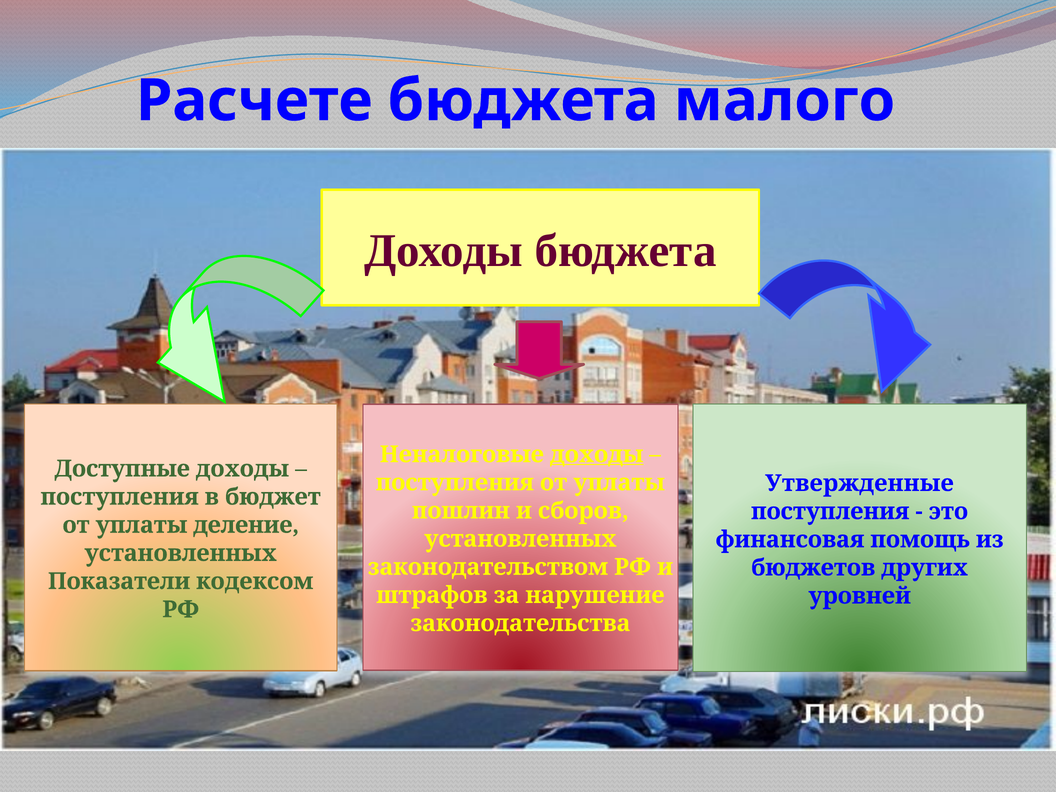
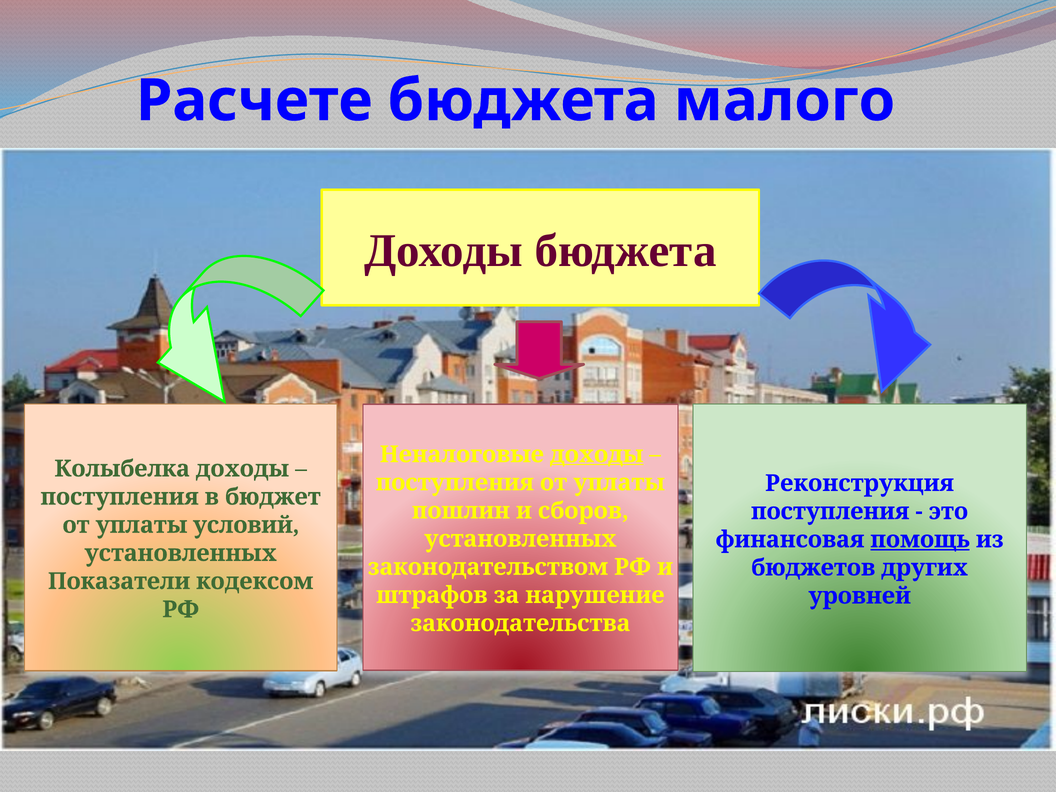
Доступные: Доступные -> Колыбелка
Утвержденные: Утвержденные -> Реконструкция
деление: деление -> условий
помощь underline: none -> present
